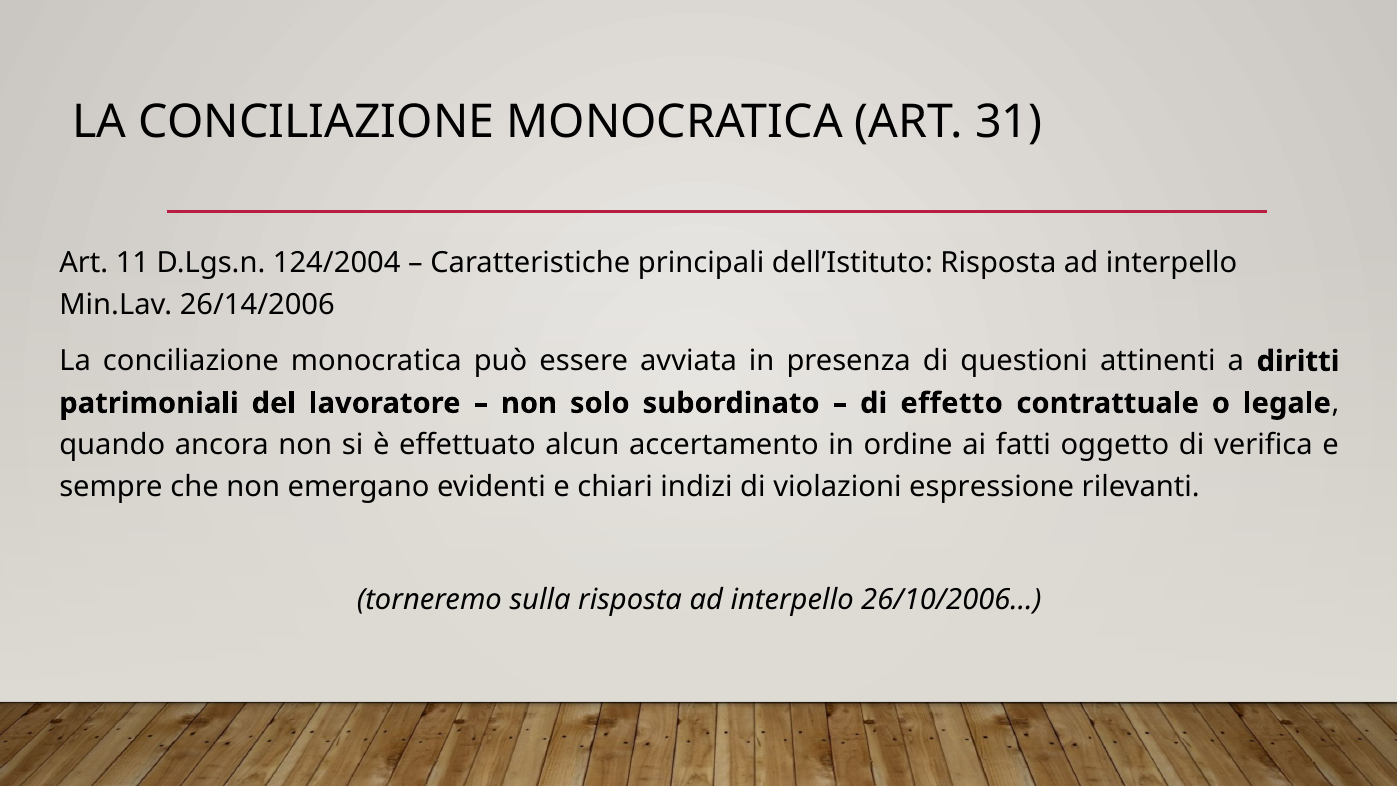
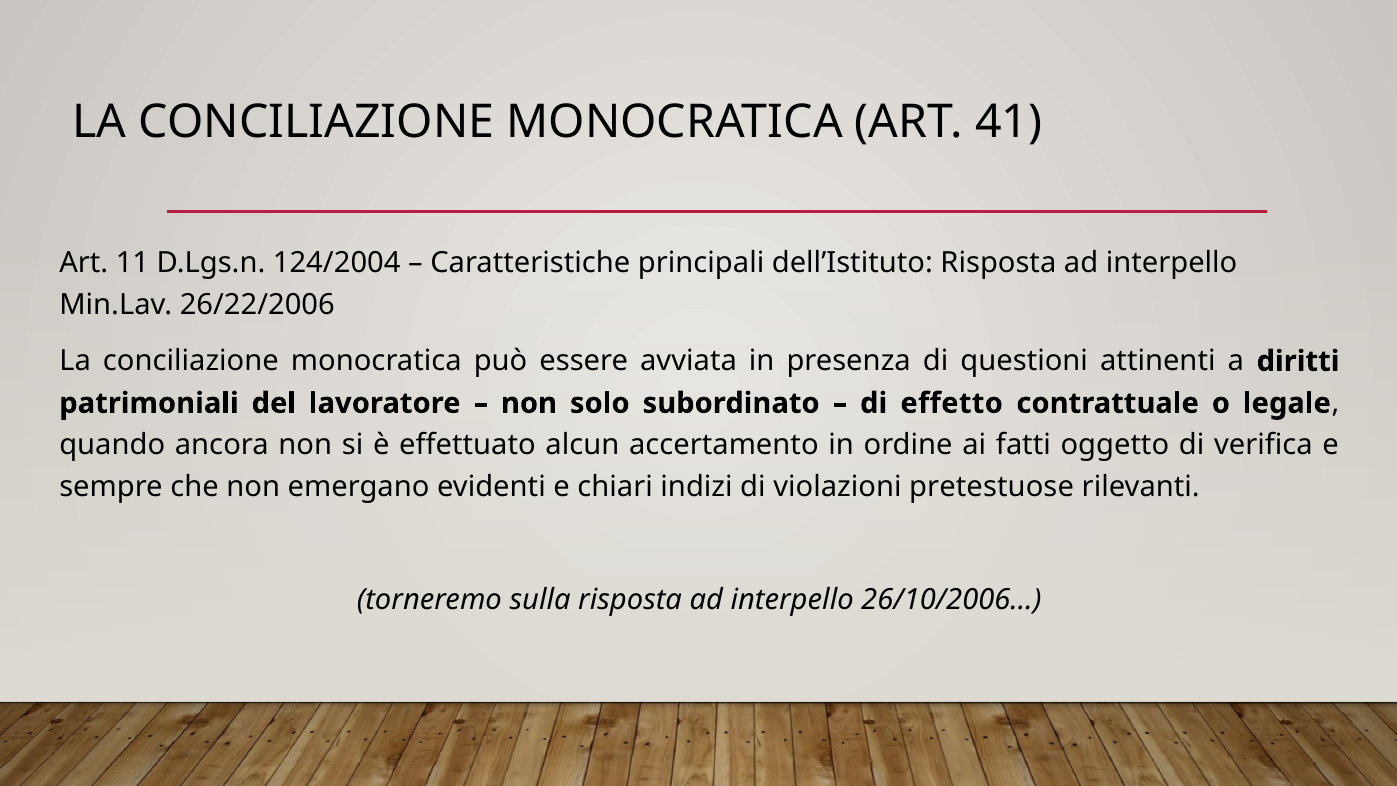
31: 31 -> 41
26/14/2006: 26/14/2006 -> 26/22/2006
espressione: espressione -> pretestuose
